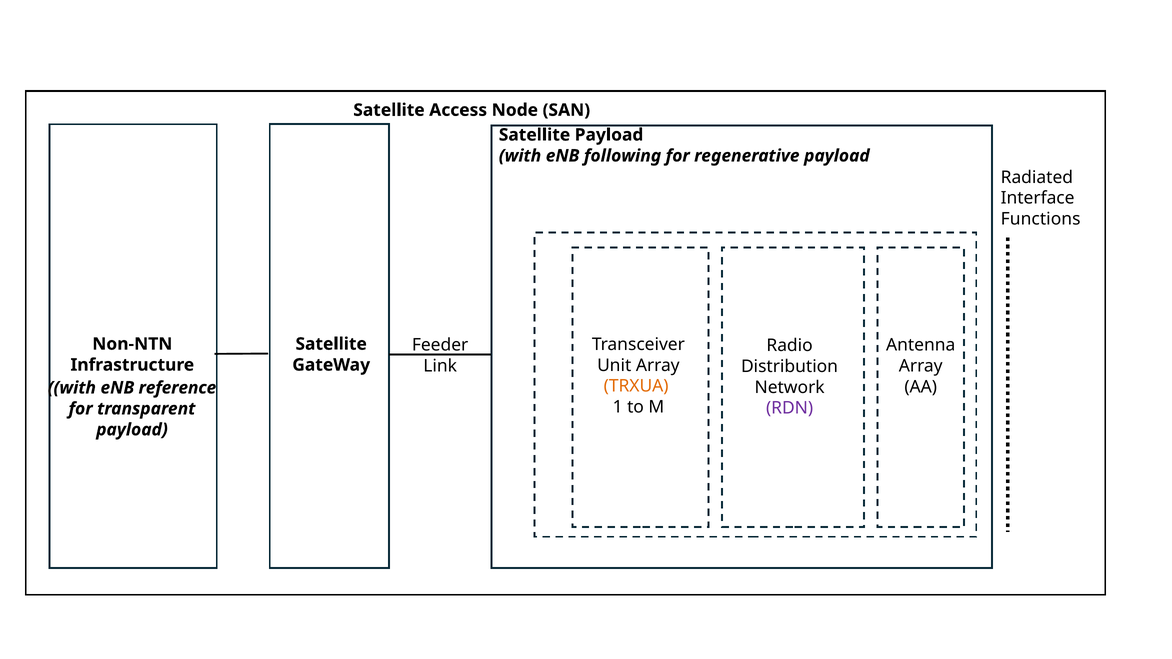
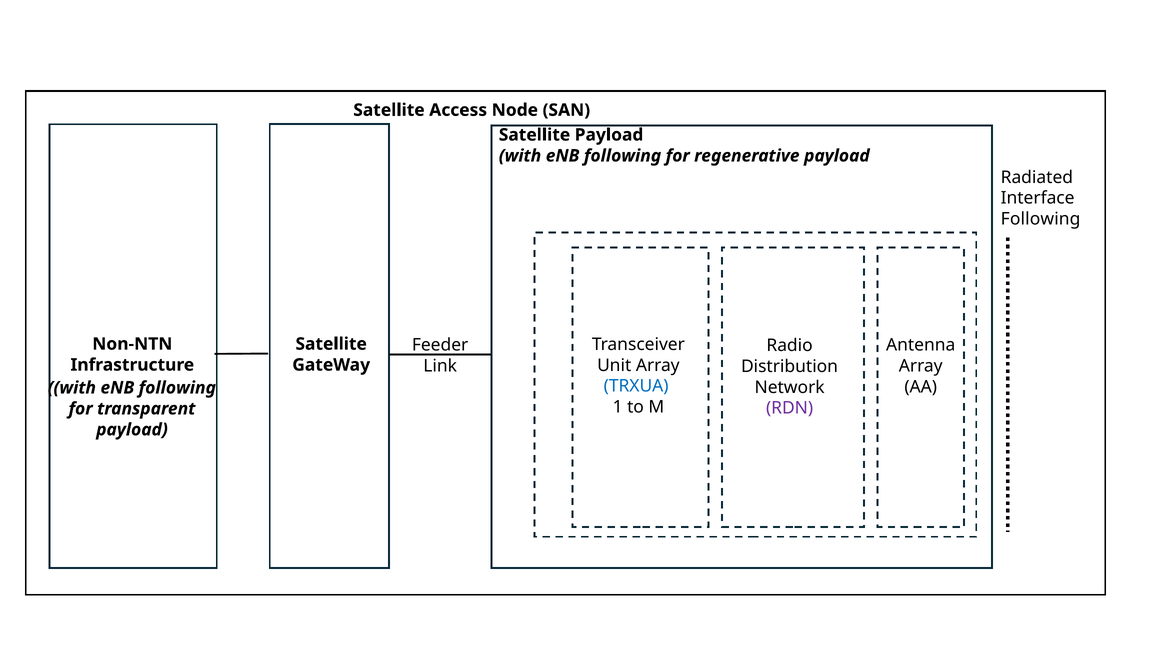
Functions at (1041, 219): Functions -> Following
TRXUA colour: orange -> blue
reference at (177, 388): reference -> following
